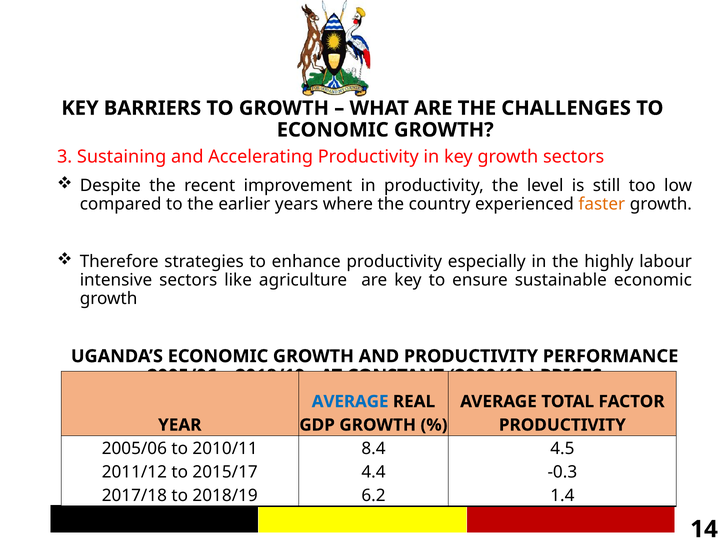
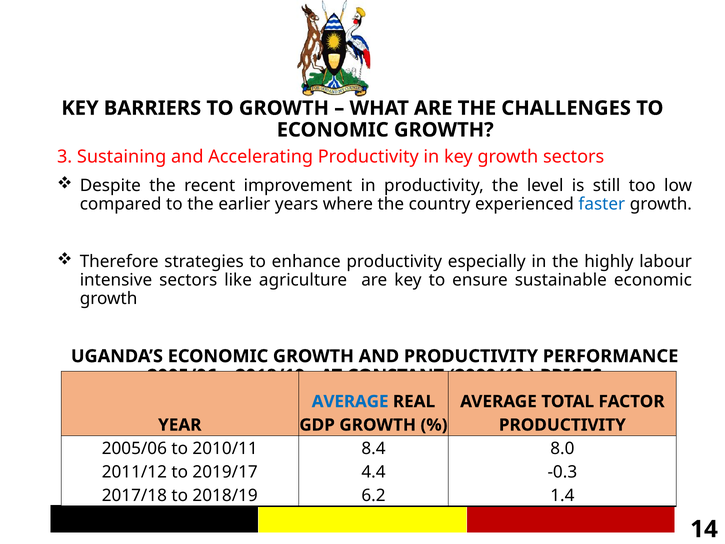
faster colour: orange -> blue
4.5: 4.5 -> 8.0
2015/17: 2015/17 -> 2019/17
